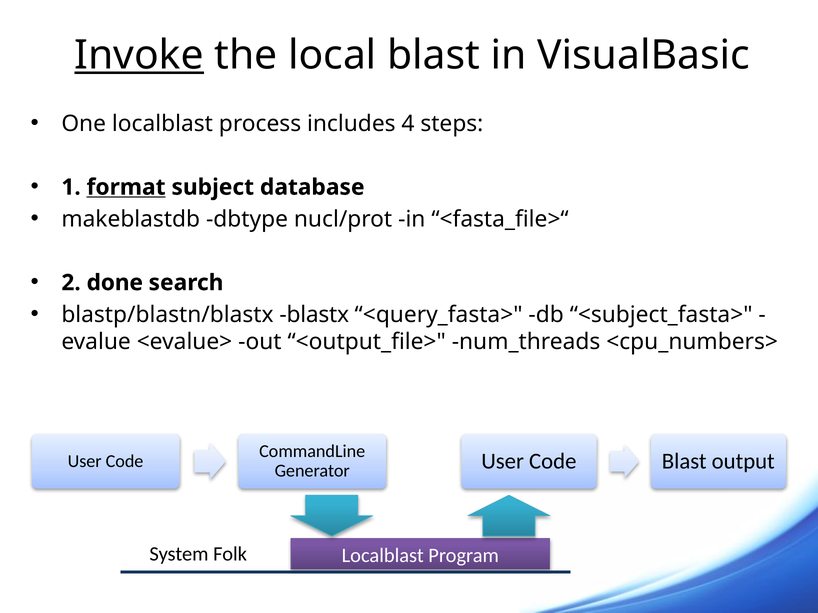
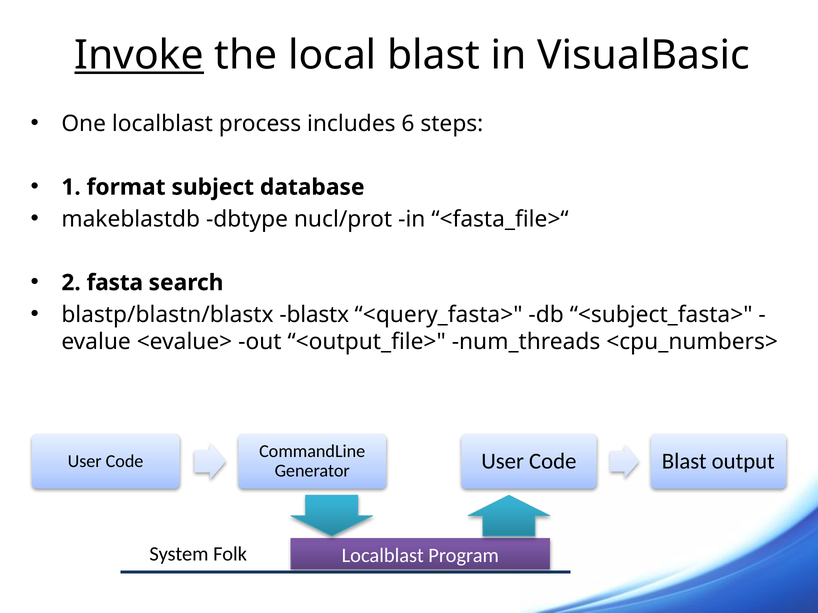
4: 4 -> 6
format underline: present -> none
done: done -> fasta
